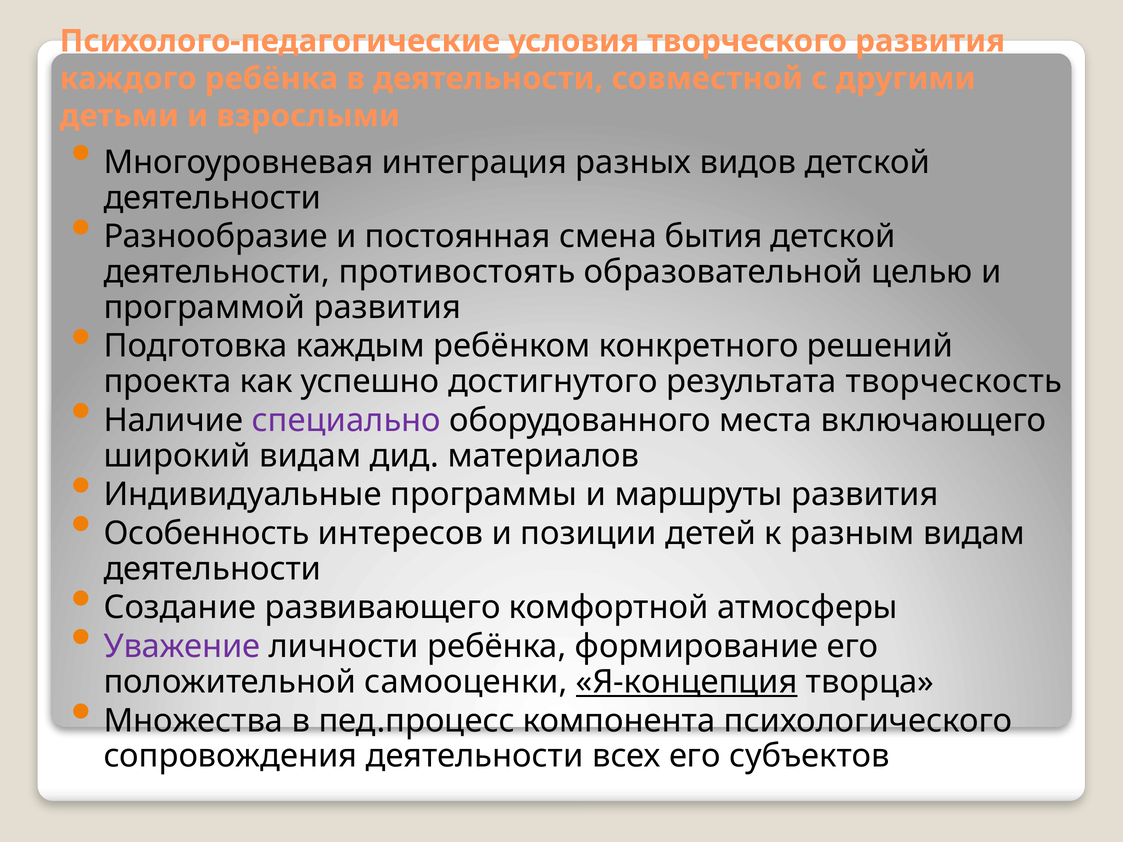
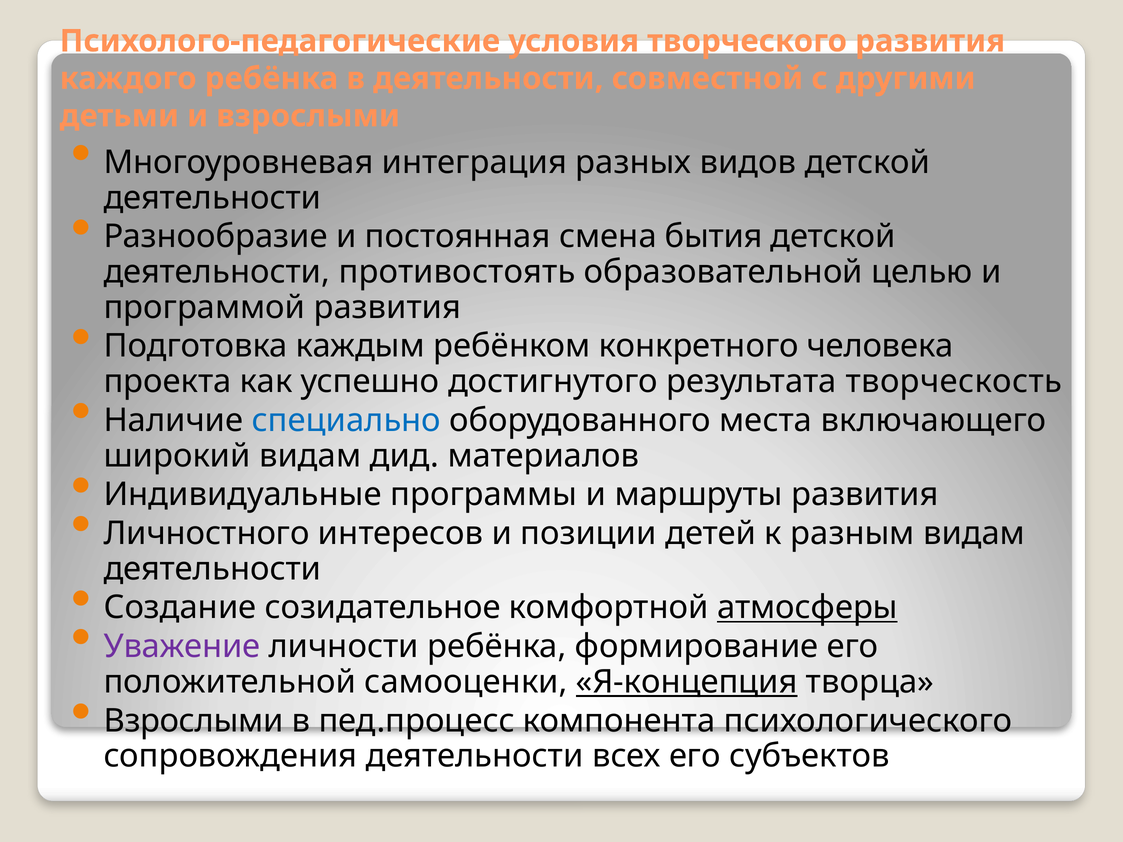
решений: решений -> человека
специально colour: purple -> blue
Особенность: Особенность -> Личностного
развивающего: развивающего -> созидательное
атмосферы underline: none -> present
Множества at (193, 721): Множества -> Взрослыми
